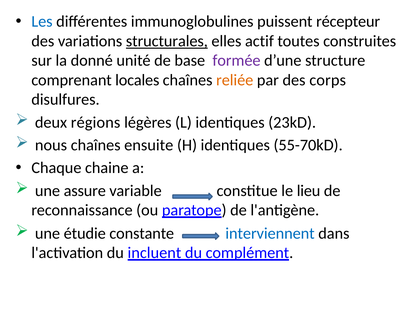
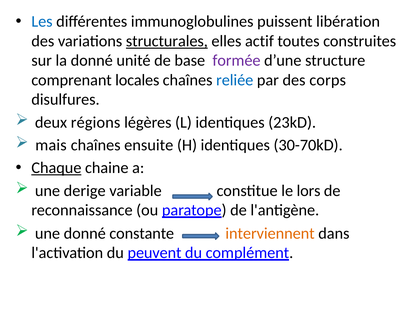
récepteur: récepteur -> libération
reliée colour: orange -> blue
nous: nous -> mais
55-70kD: 55-70kD -> 30-70kD
Chaque underline: none -> present
assure: assure -> derige
lieu: lieu -> lors
une étudie: étudie -> donné
interviennent colour: blue -> orange
incluent: incluent -> peuvent
